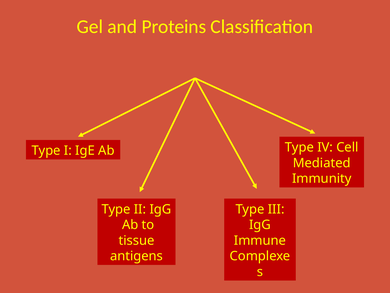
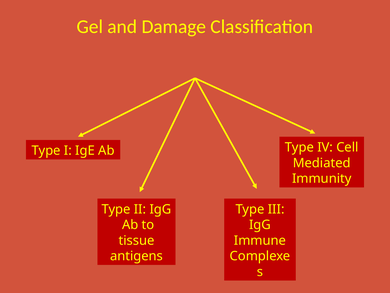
Proteins: Proteins -> Damage
